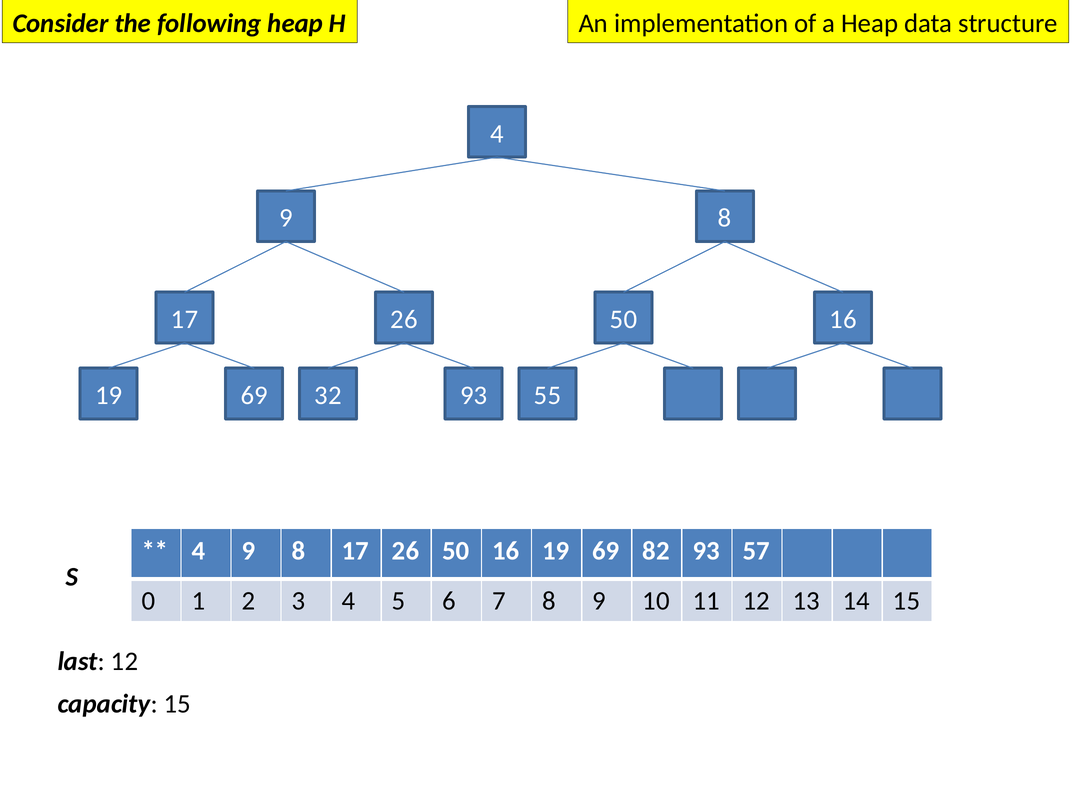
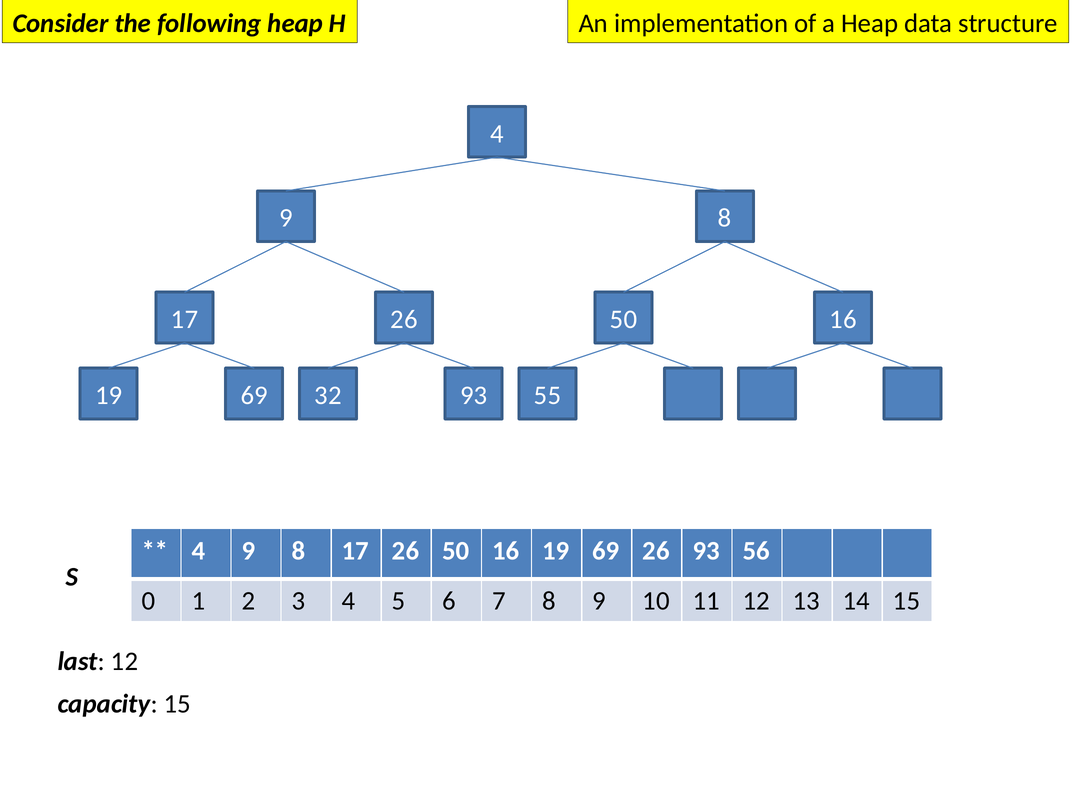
16 19 69 82: 82 -> 26
57: 57 -> 56
